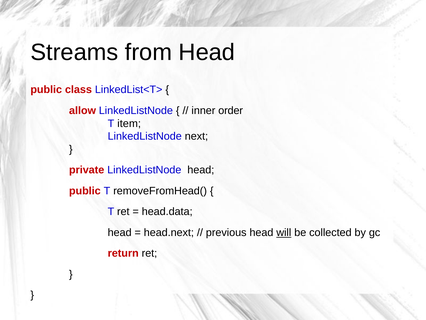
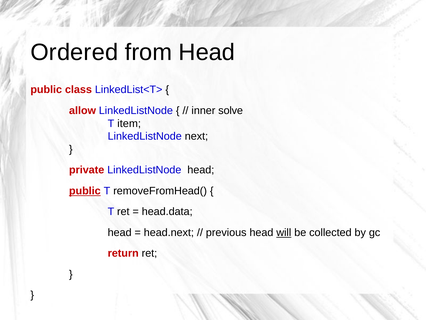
Streams: Streams -> Ordered
order: order -> solve
public at (85, 191) underline: none -> present
